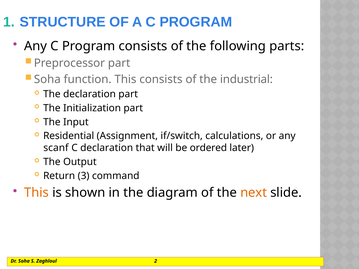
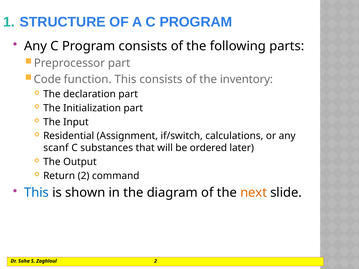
Soha at (47, 79): Soha -> Code
industrial: industrial -> inventory
C declaration: declaration -> substances
Return 3: 3 -> 2
This at (37, 193) colour: orange -> blue
